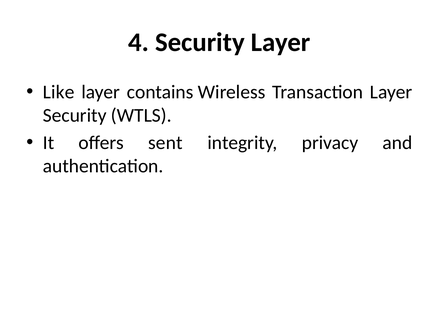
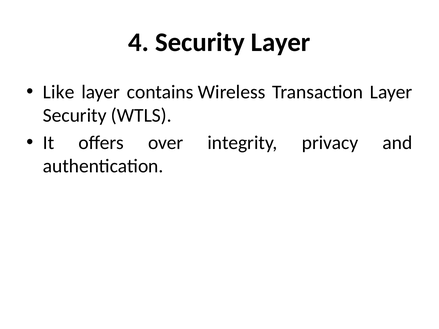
sent: sent -> over
